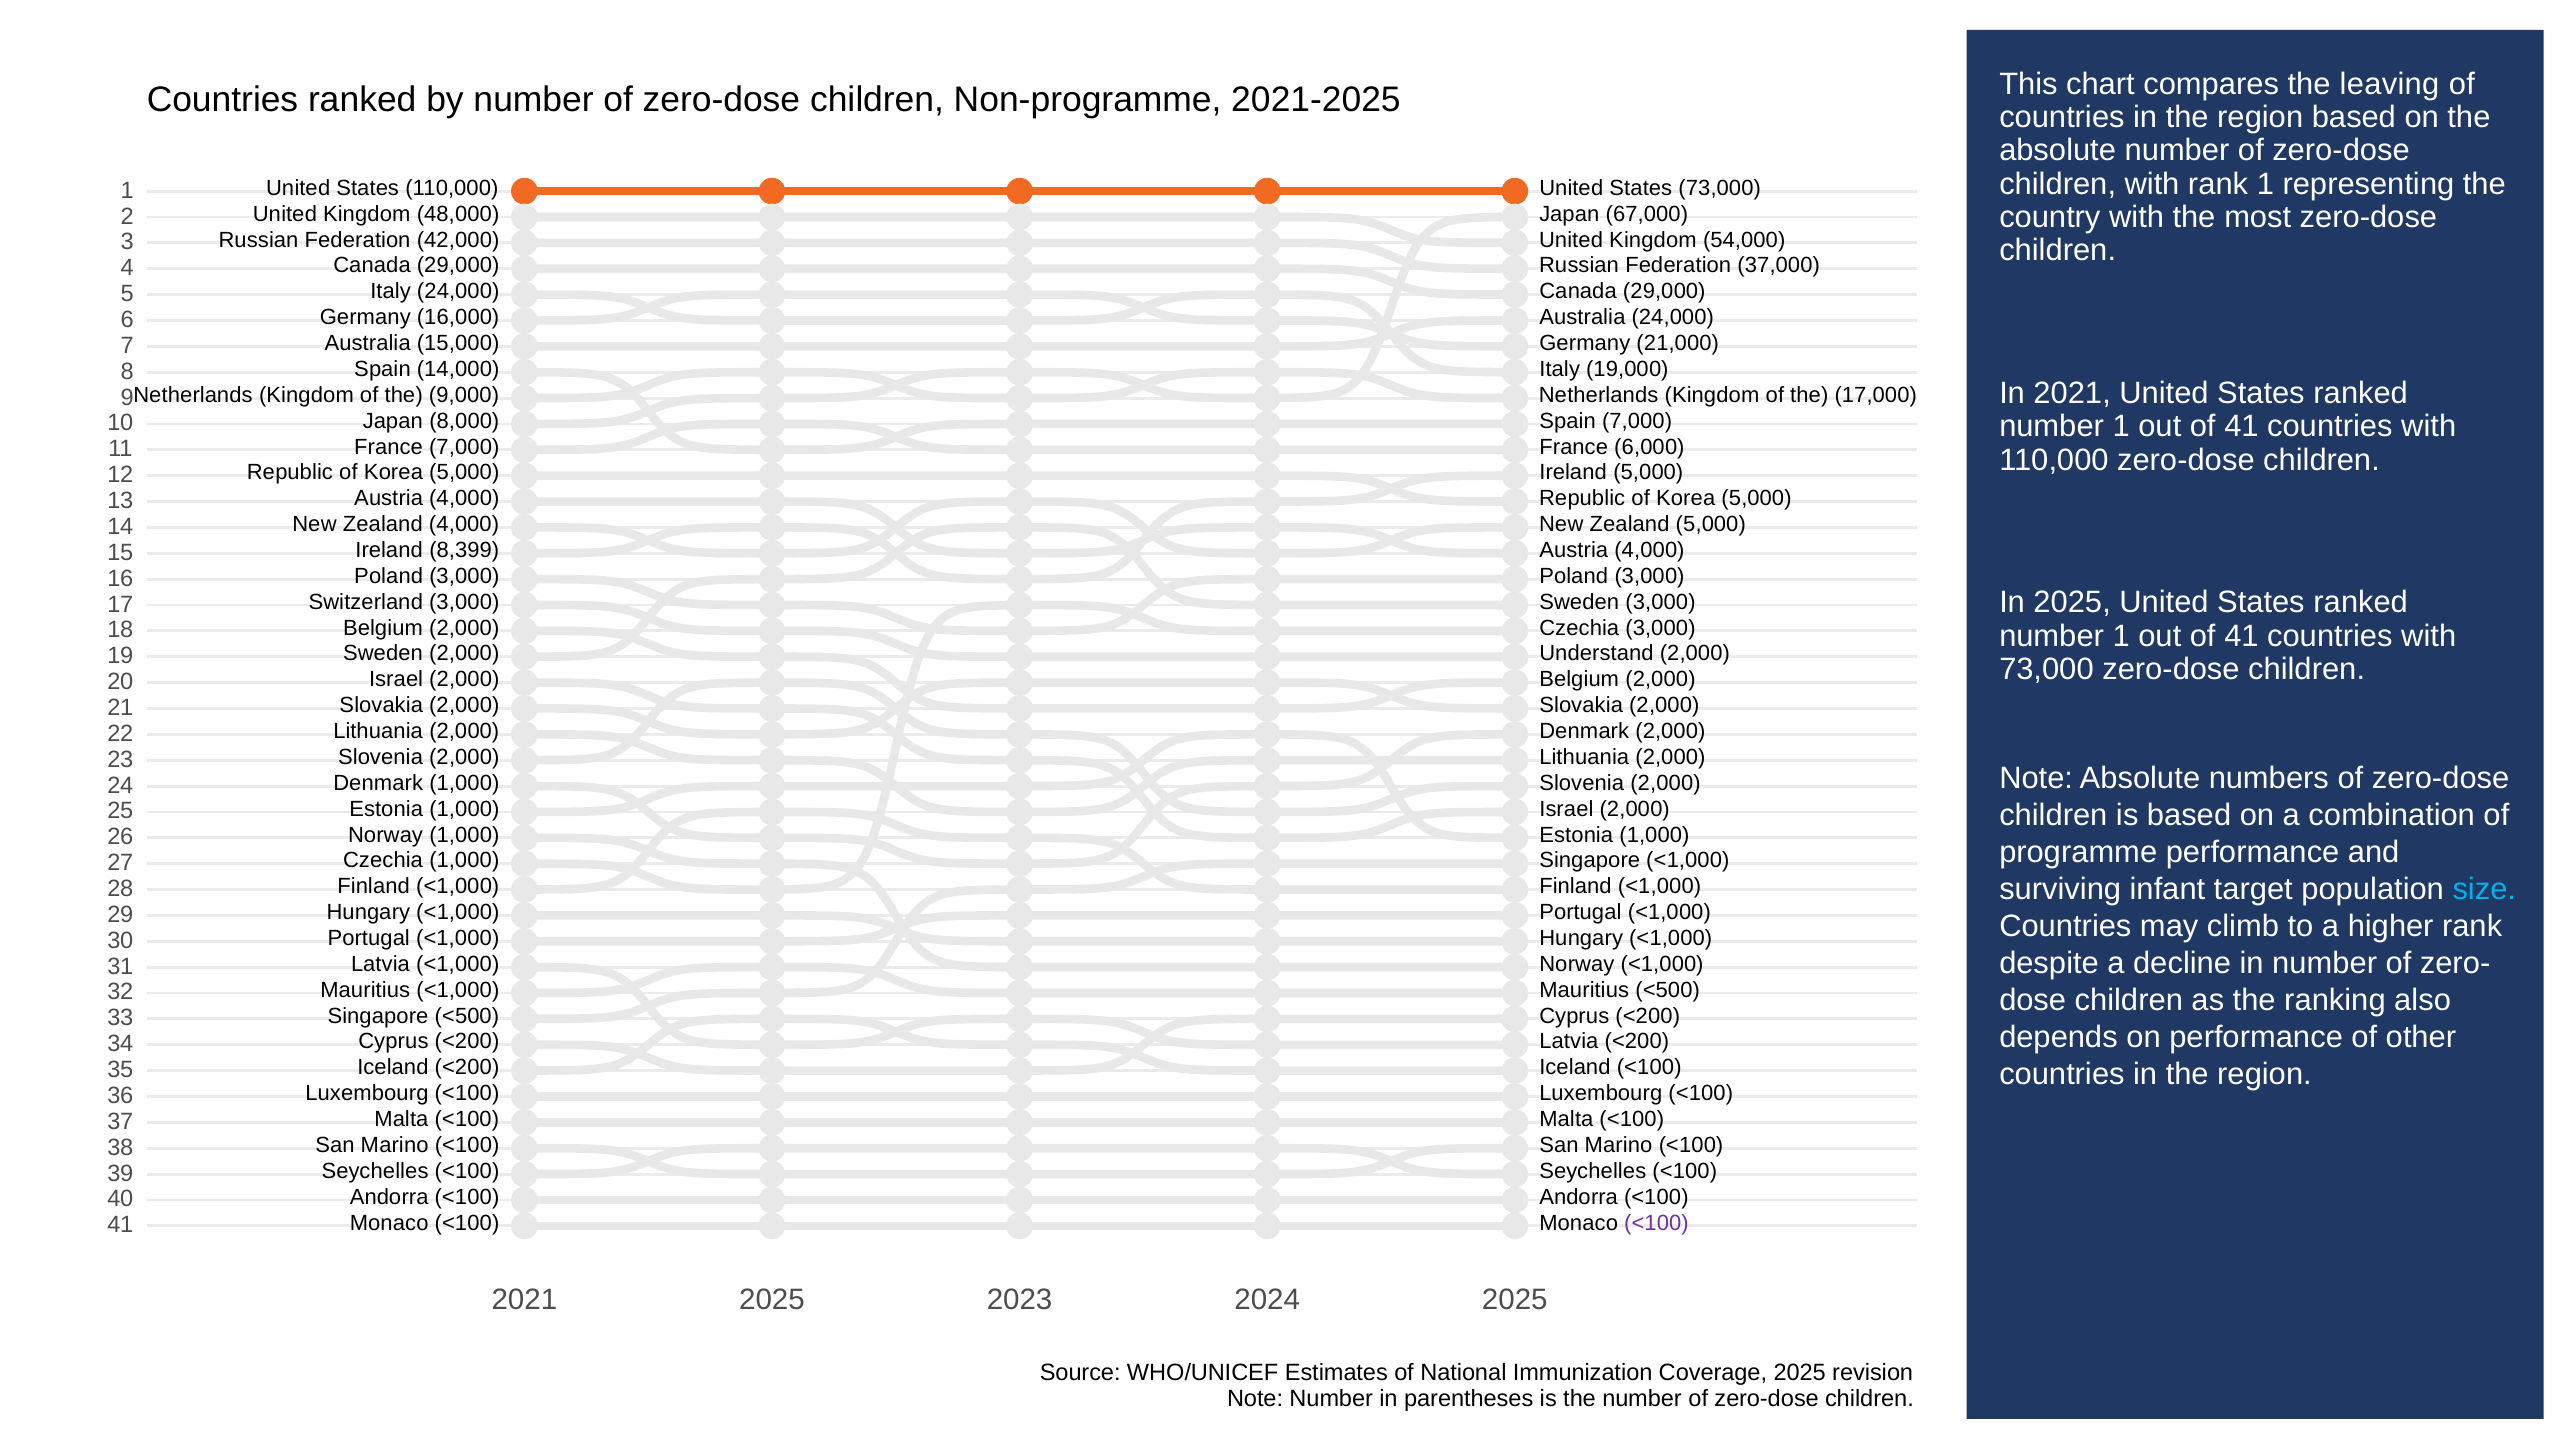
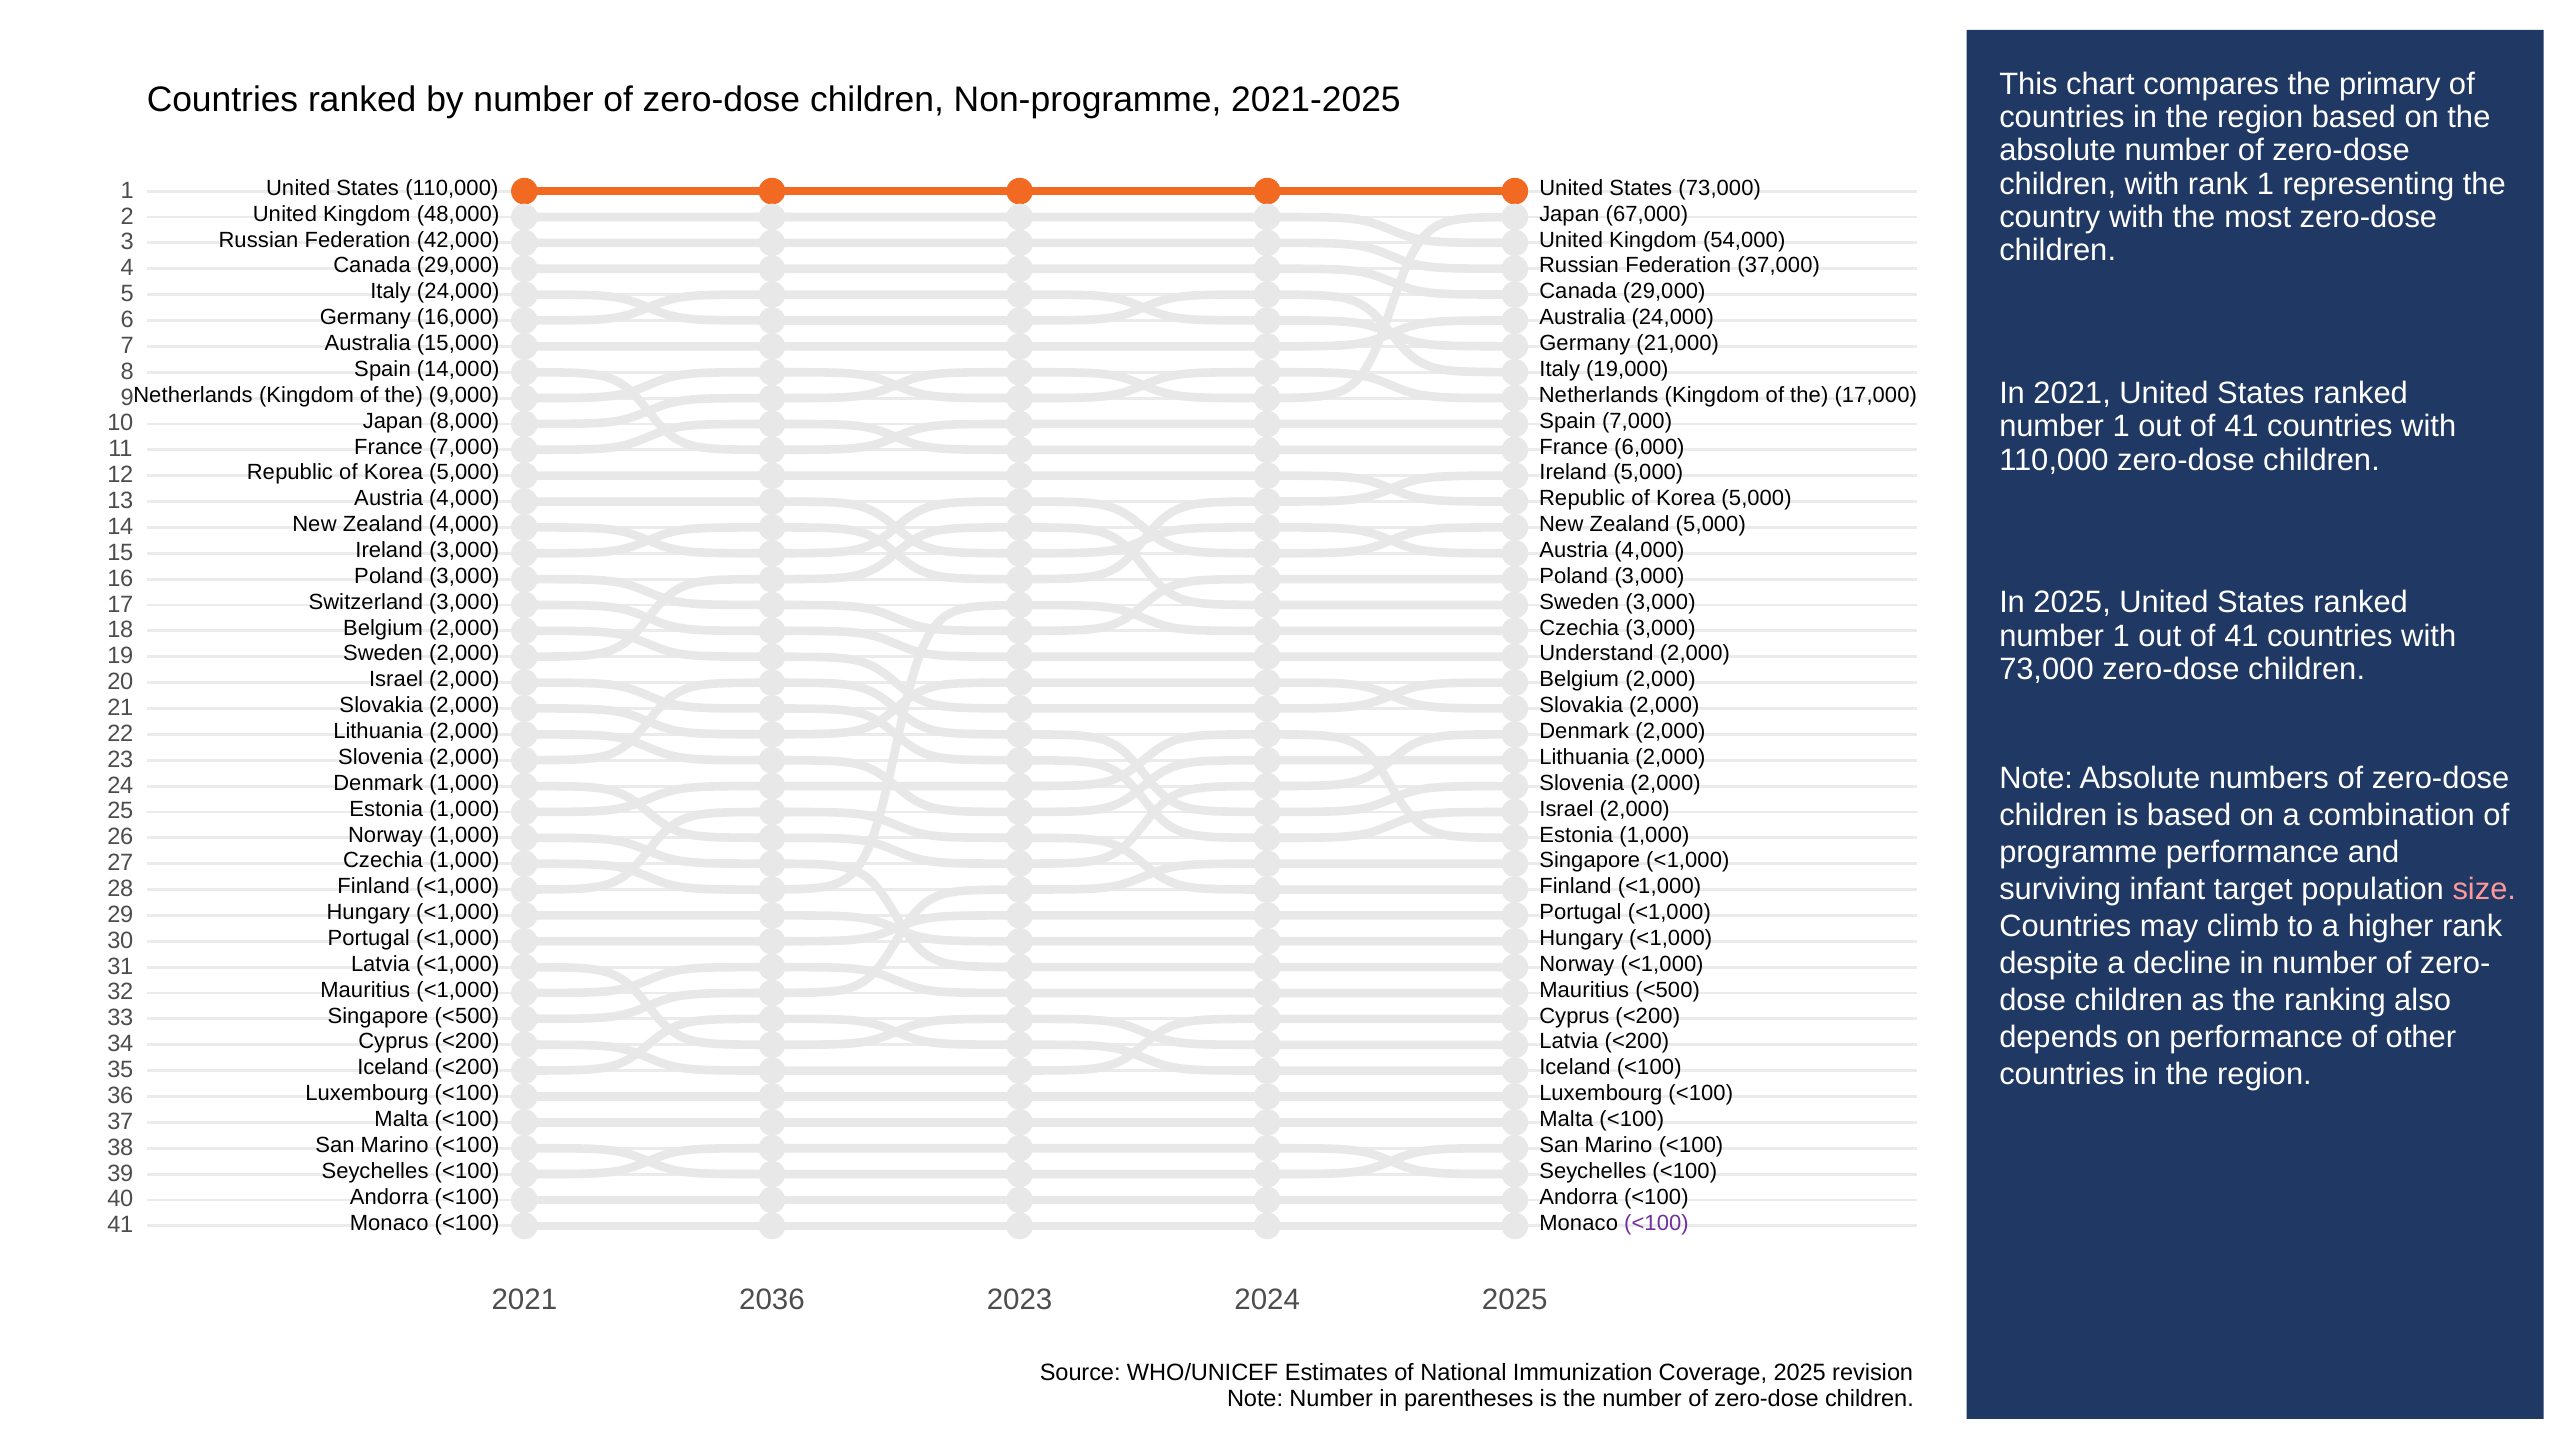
leaving: leaving -> primary
Ireland 8,399: 8,399 -> 3,000
size colour: light blue -> pink
2021 2025: 2025 -> 2036
